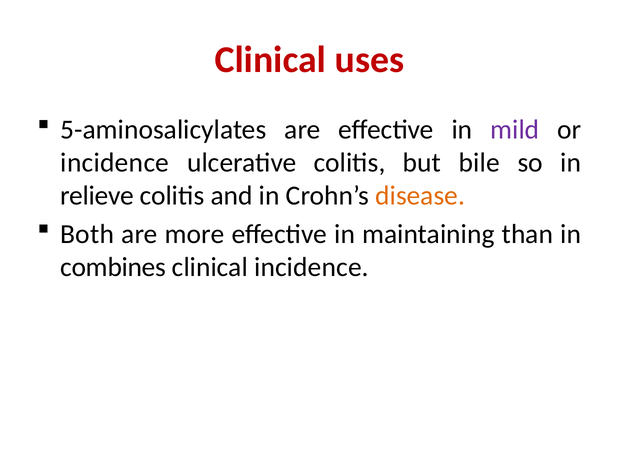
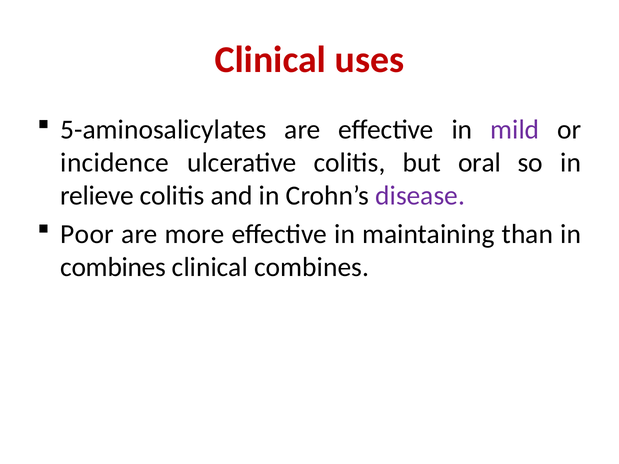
bile: bile -> oral
disease colour: orange -> purple
Both: Both -> Poor
clinical incidence: incidence -> combines
